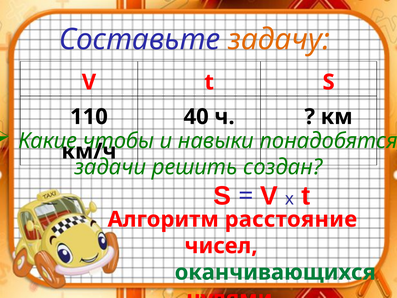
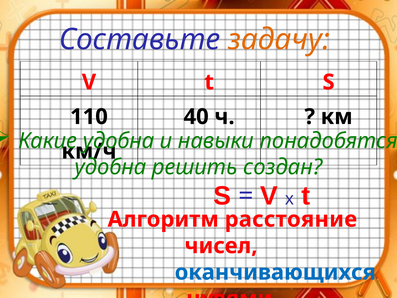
Какие чтобы: чтобы -> удобна
задачи at (110, 167): задачи -> удобна
оканчивающихся colour: green -> blue
